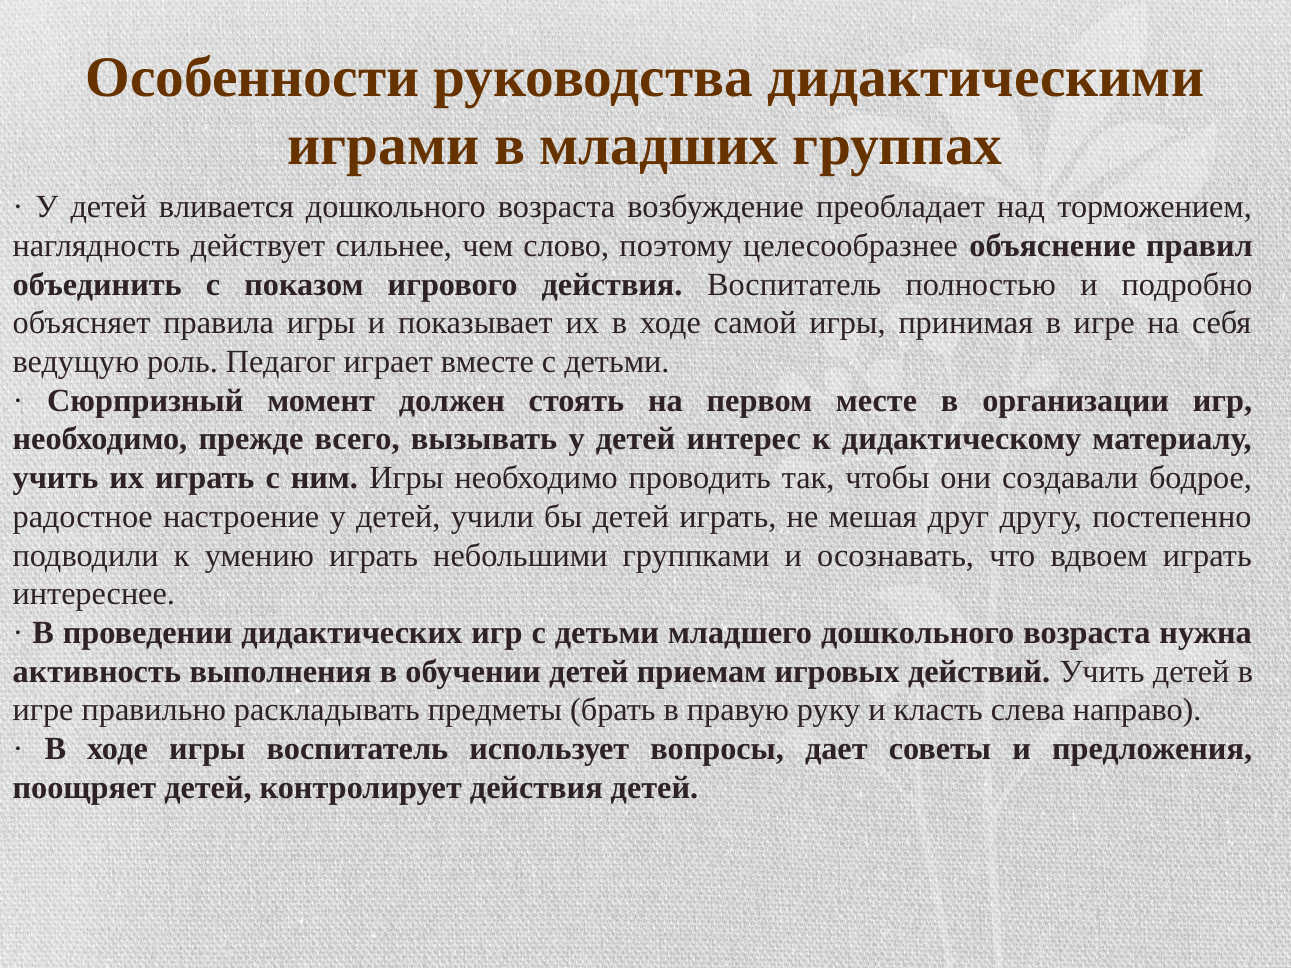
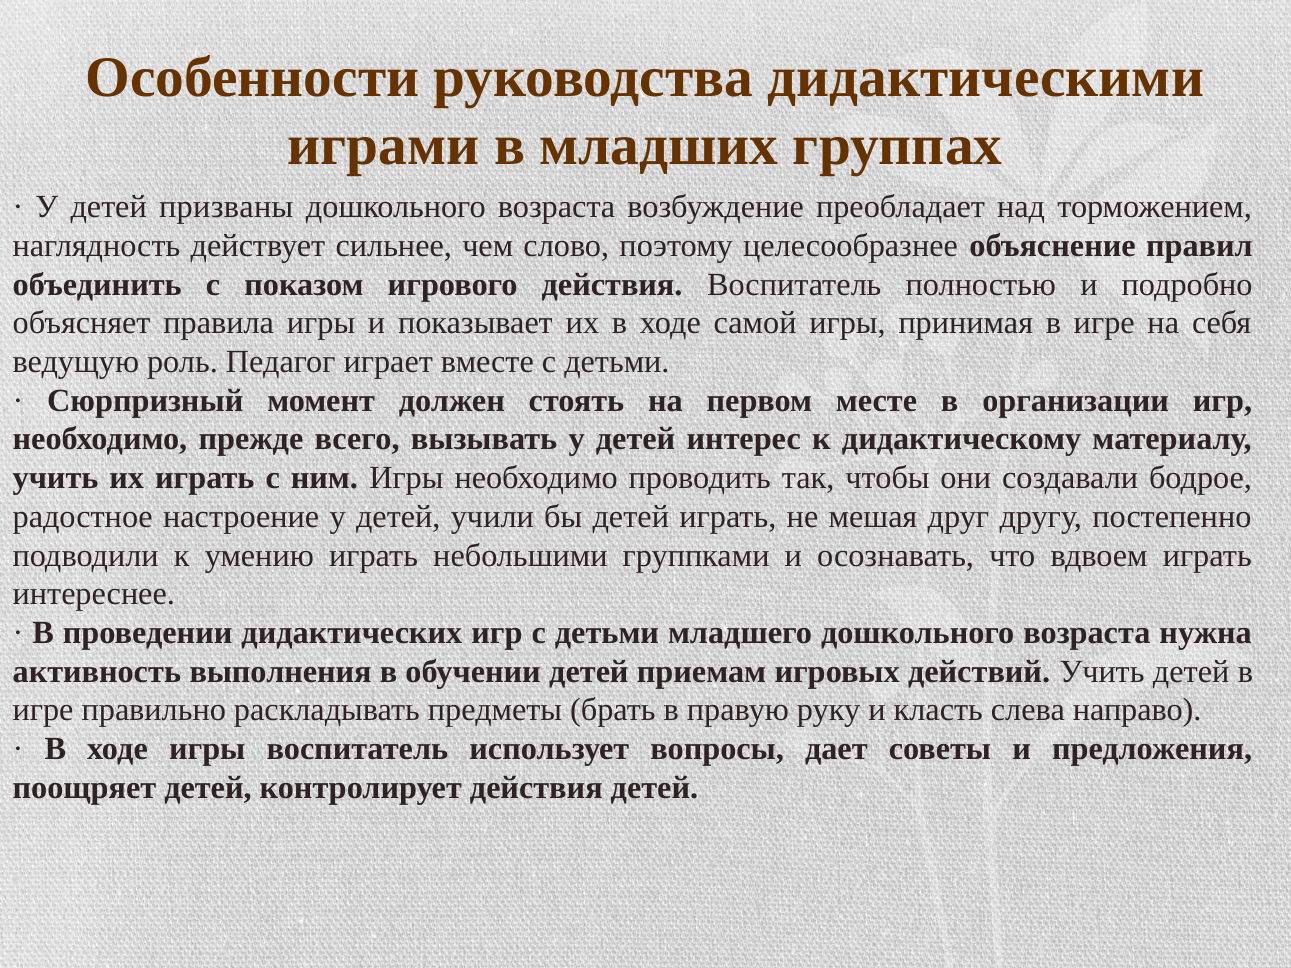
вливается: вливается -> призваны
